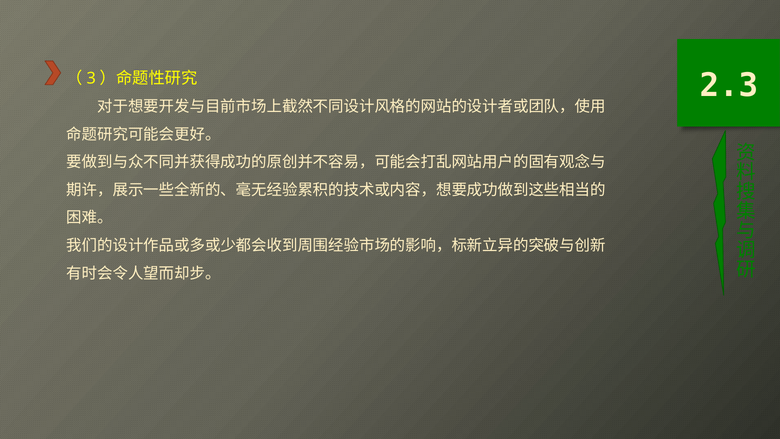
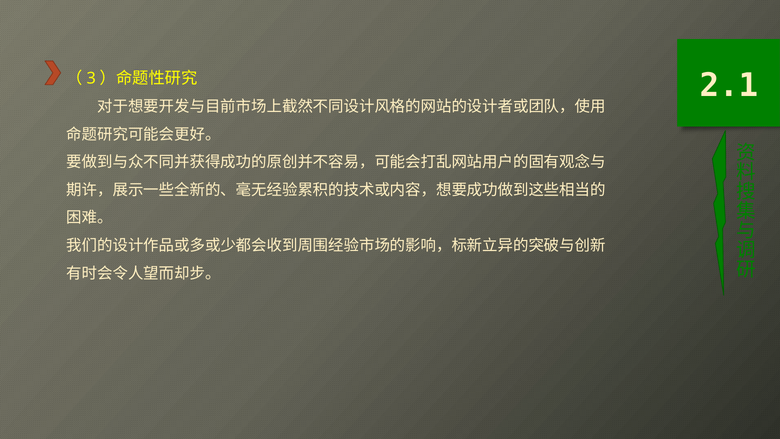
2.3: 2.3 -> 2.1
